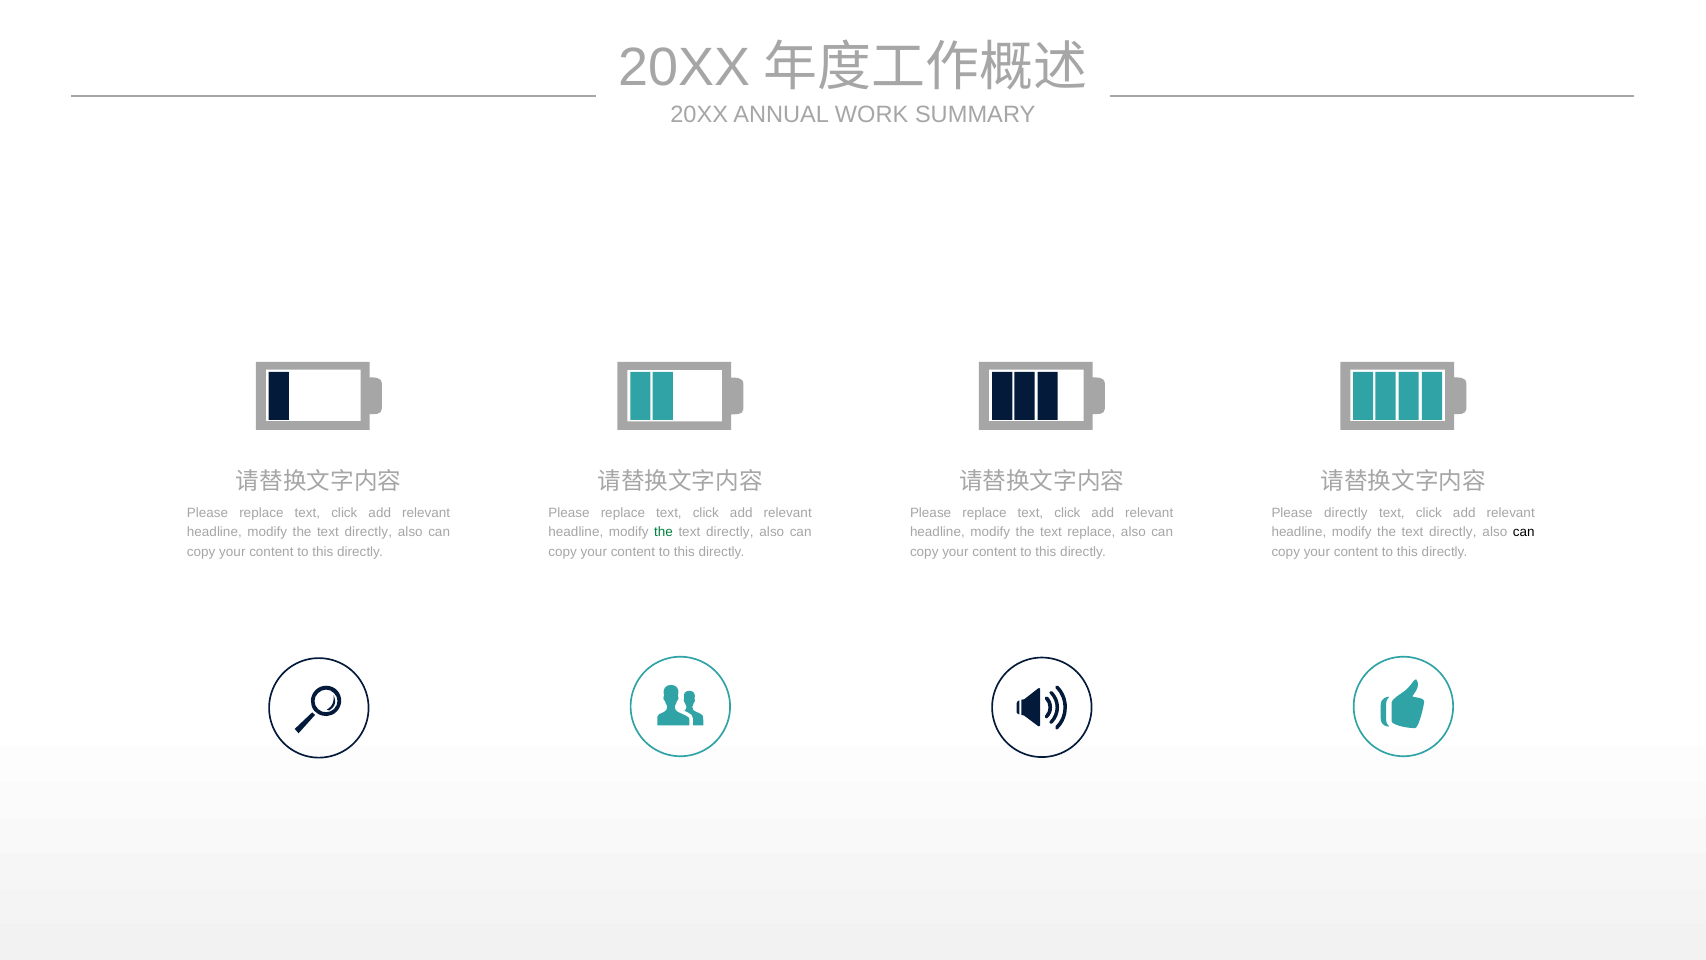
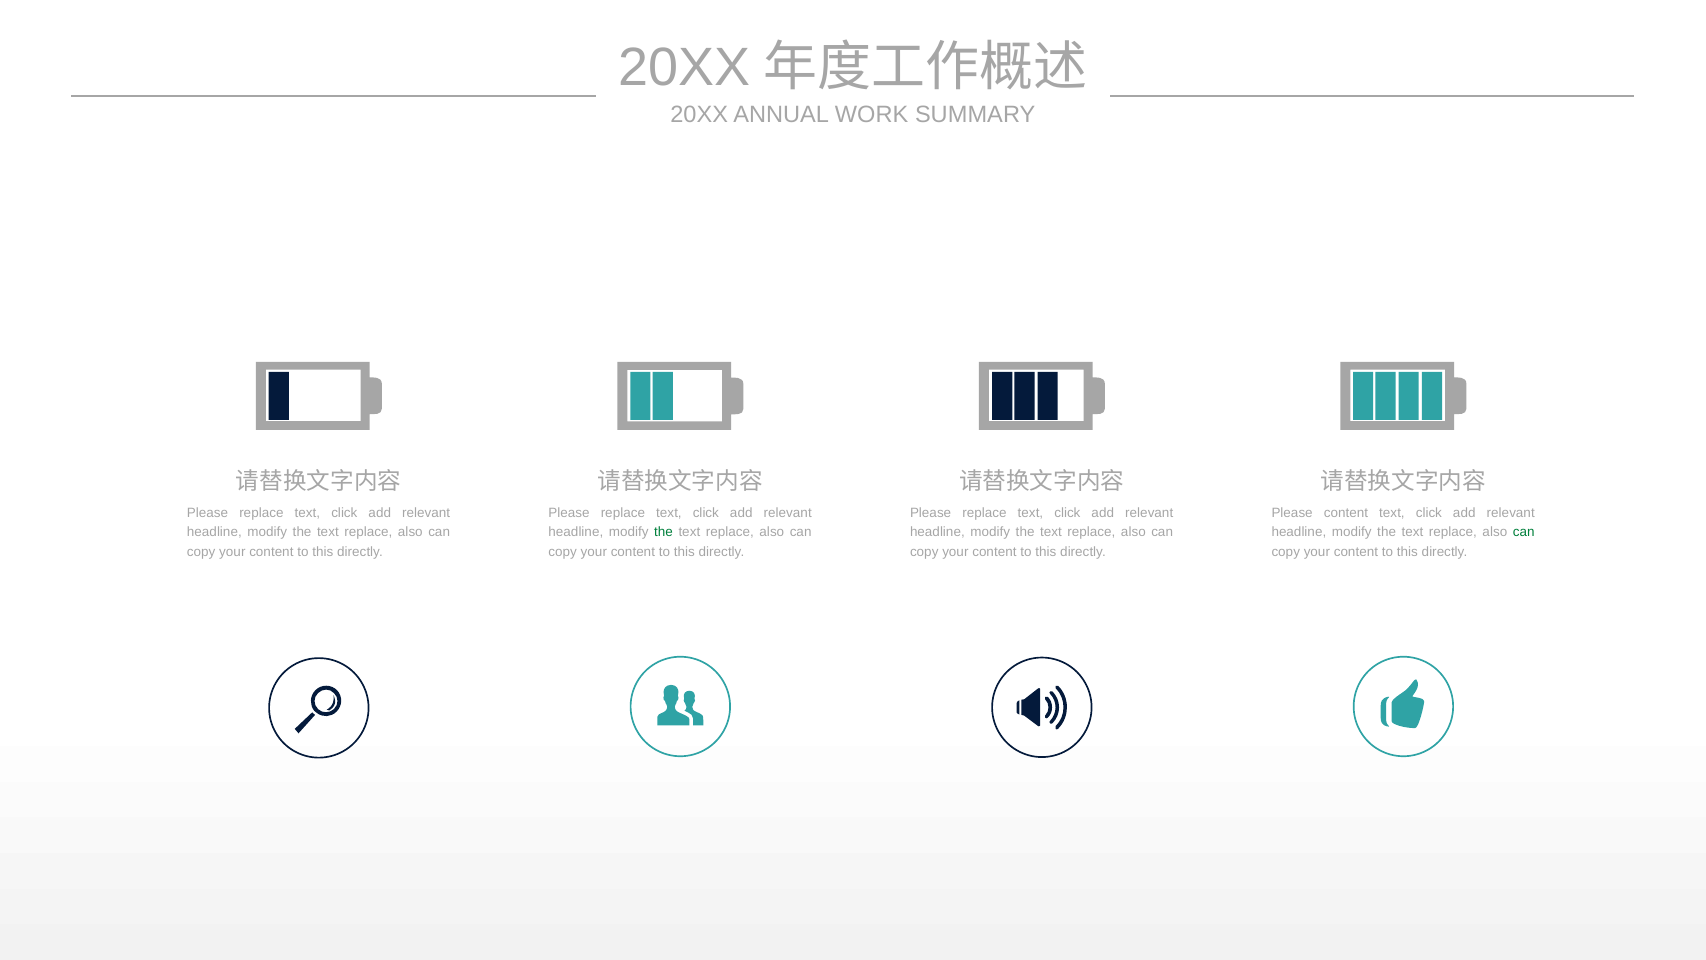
Please directly: directly -> content
directly at (368, 532): directly -> replace
directly at (730, 532): directly -> replace
directly at (1453, 532): directly -> replace
can at (1524, 532) colour: black -> green
